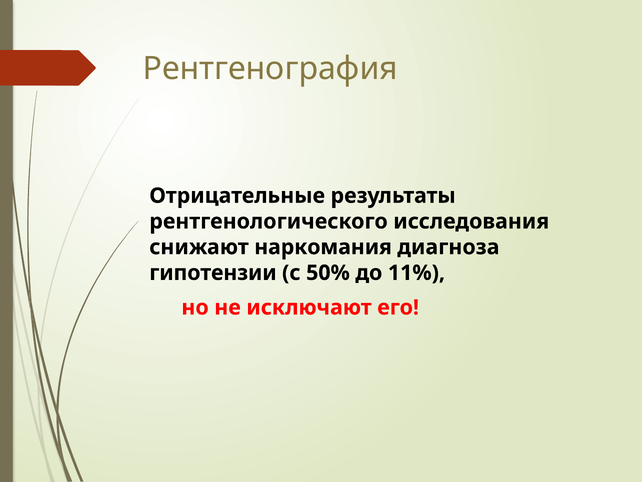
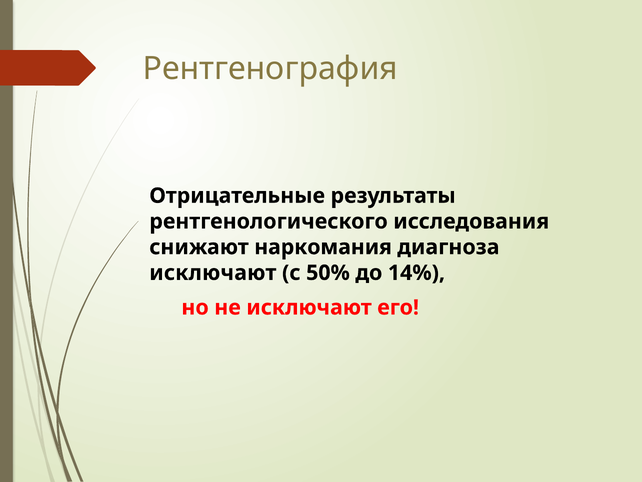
гипотензии at (213, 273): гипотензии -> исключают
11%: 11% -> 14%
